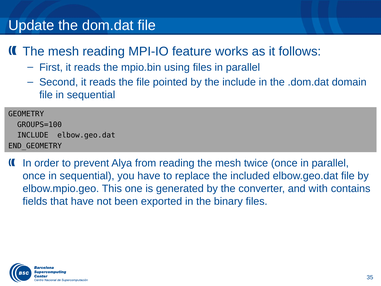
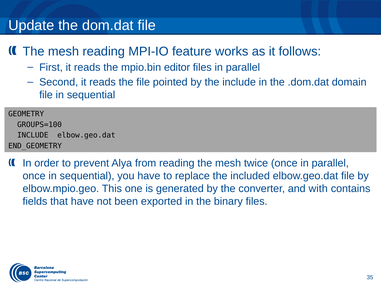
using: using -> editor
